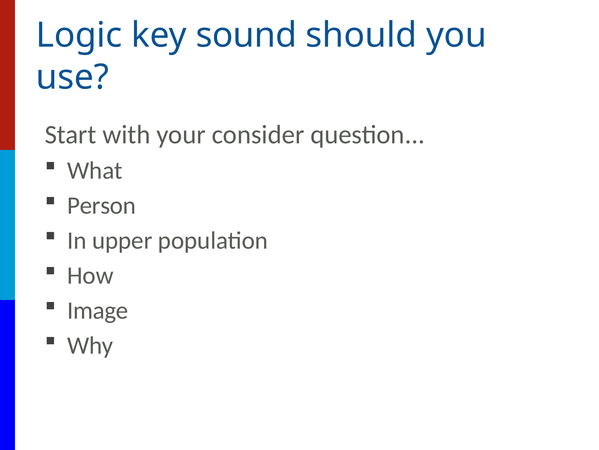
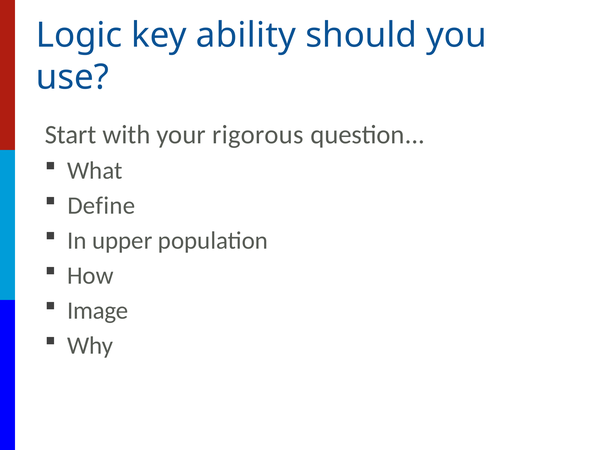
sound: sound -> ability
consider: consider -> rigorous
Person: Person -> Define
